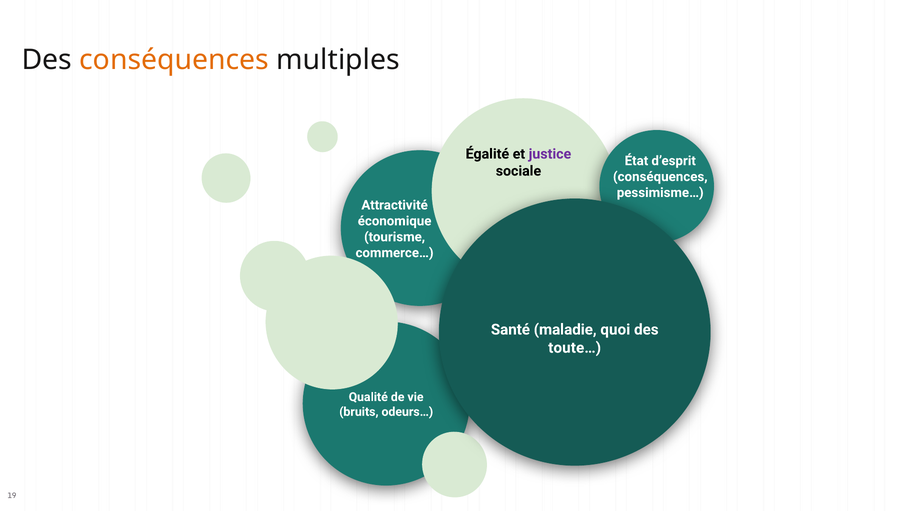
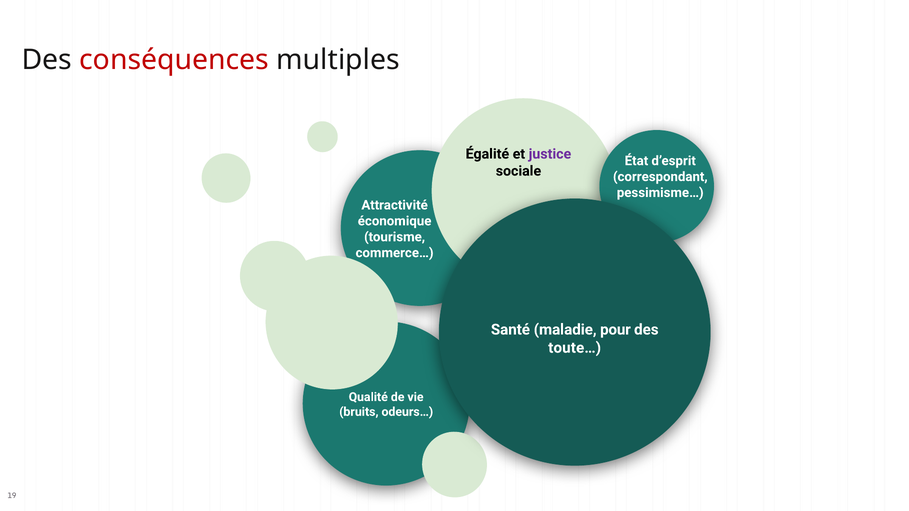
conséquences at (174, 60) colour: orange -> red
conséquences at (660, 177): conséquences -> correspondant
quoi: quoi -> pour
